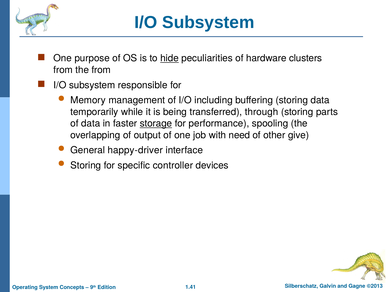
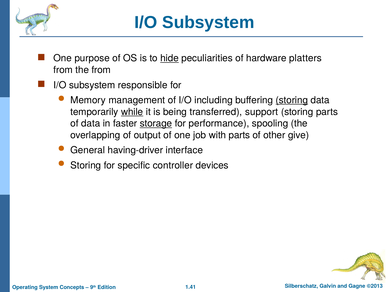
clusters: clusters -> platters
storing at (292, 100) underline: none -> present
while underline: none -> present
through: through -> support
with need: need -> parts
happy-driver: happy-driver -> having-driver
